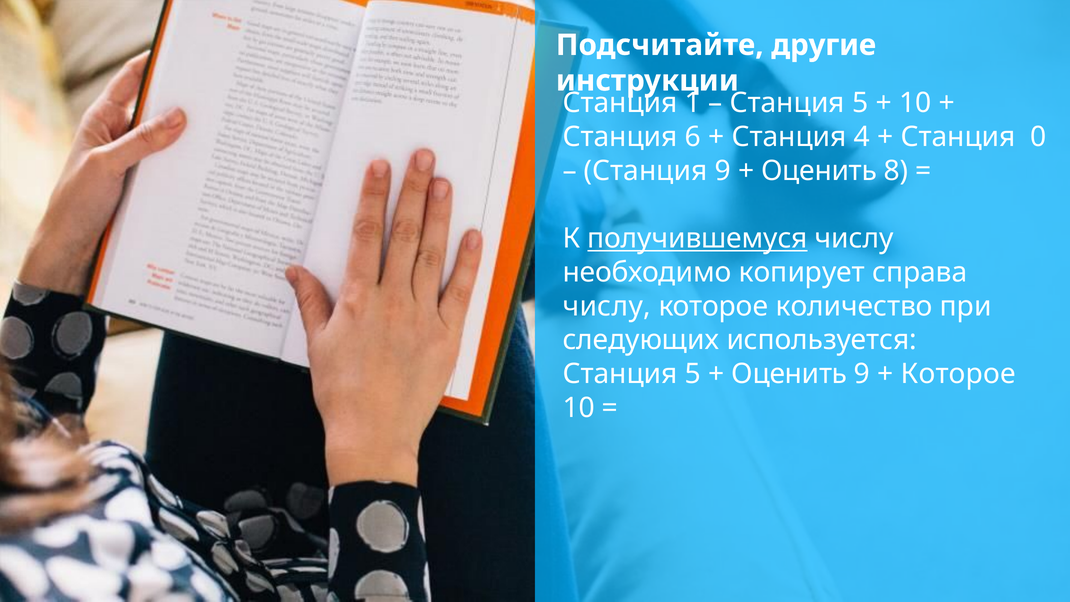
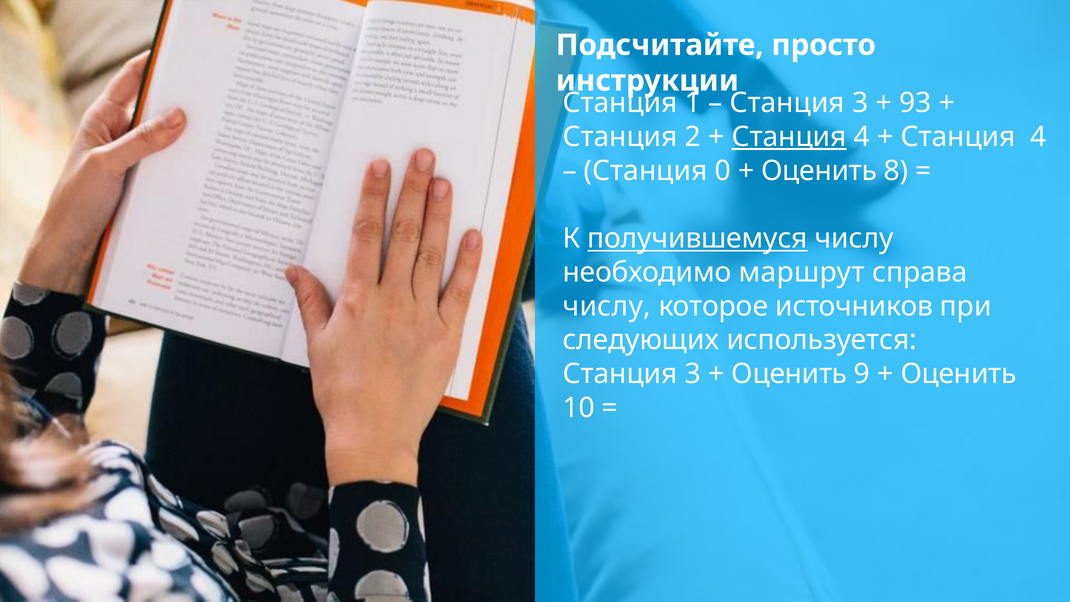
другие: другие -> просто
5 at (860, 103): 5 -> 3
10 at (915, 103): 10 -> 93
6: 6 -> 2
Станция at (789, 137) underline: none -> present
0 at (1038, 137): 0 -> 4
Станция 9: 9 -> 0
копирует: копирует -> маршрут
количество: количество -> источников
5 at (693, 374): 5 -> 3
Которое at (958, 374): Которое -> Оценить
